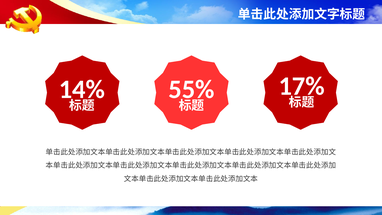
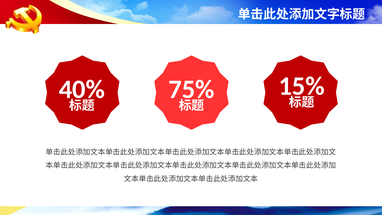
17%: 17% -> 15%
14%: 14% -> 40%
55%: 55% -> 75%
